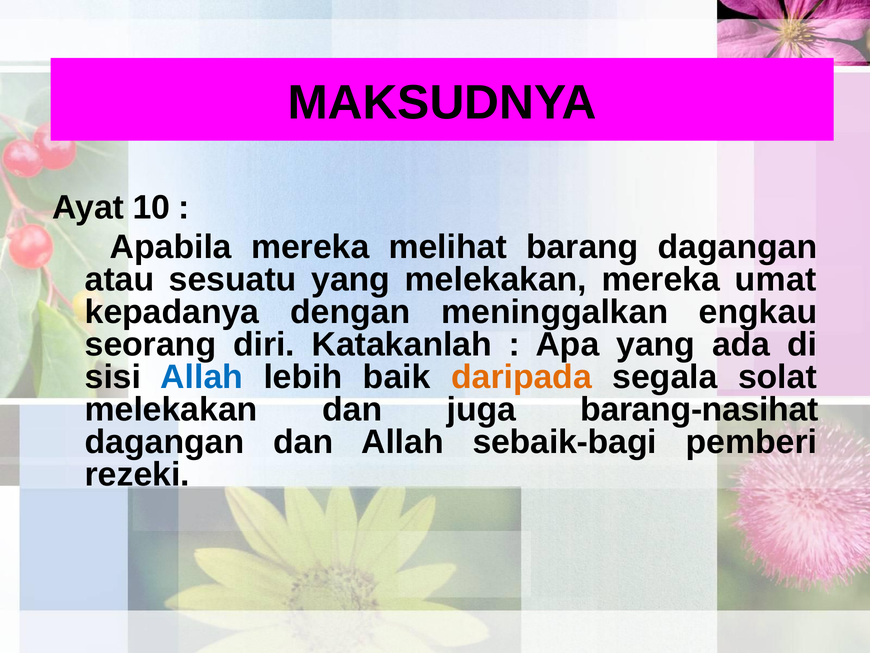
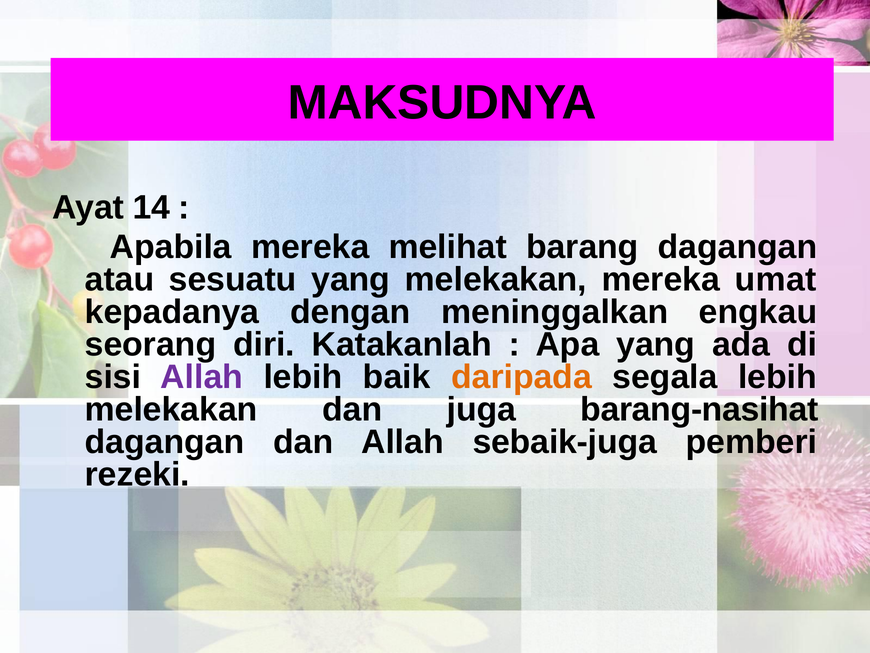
10: 10 -> 14
Allah at (202, 377) colour: blue -> purple
segala solat: solat -> lebih
sebaik-bagi: sebaik-bagi -> sebaik-juga
